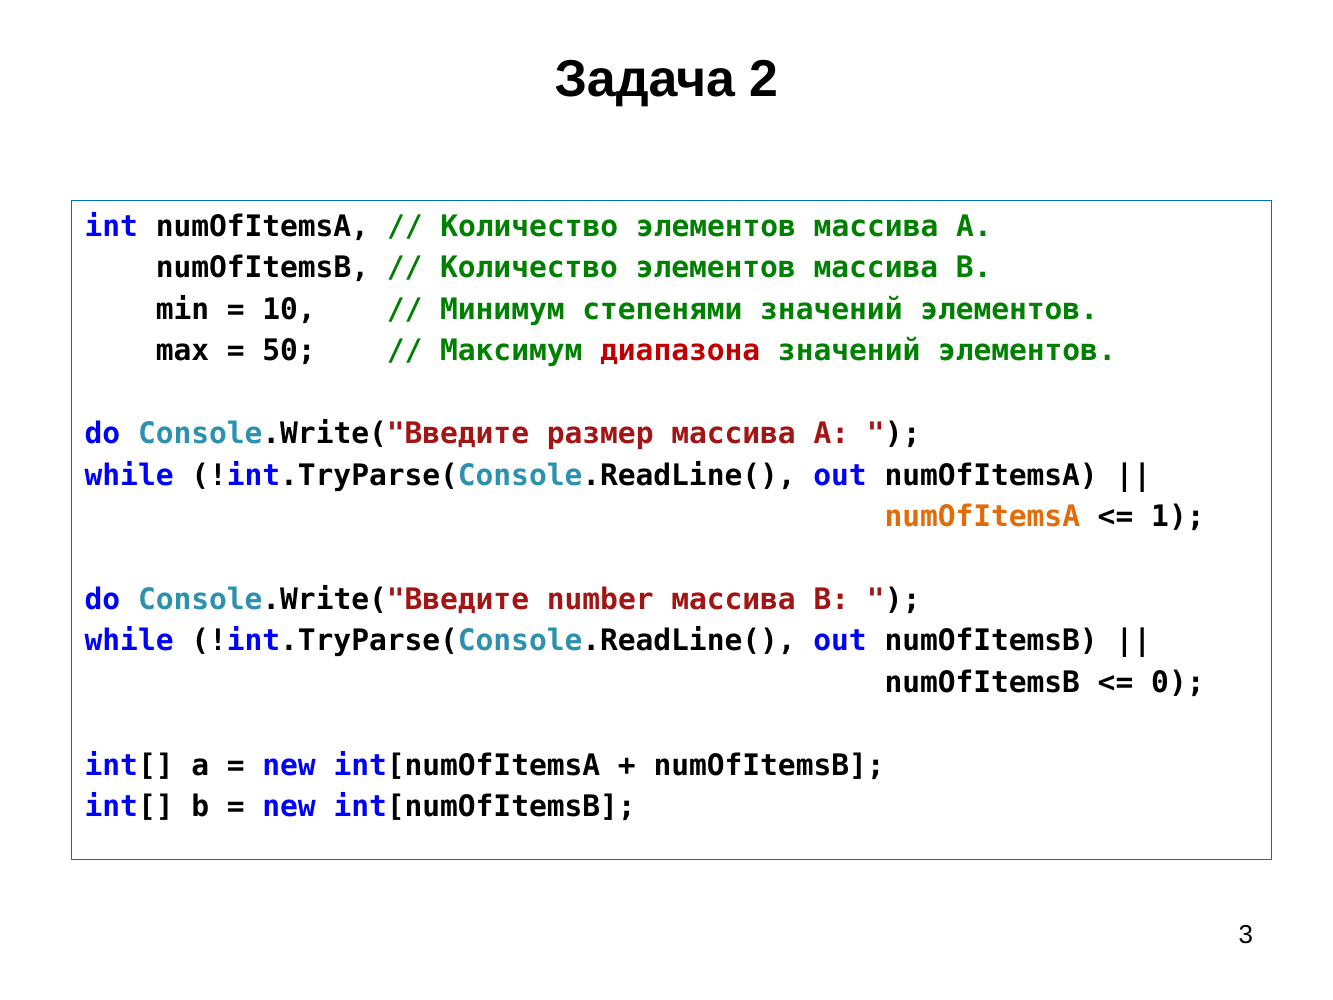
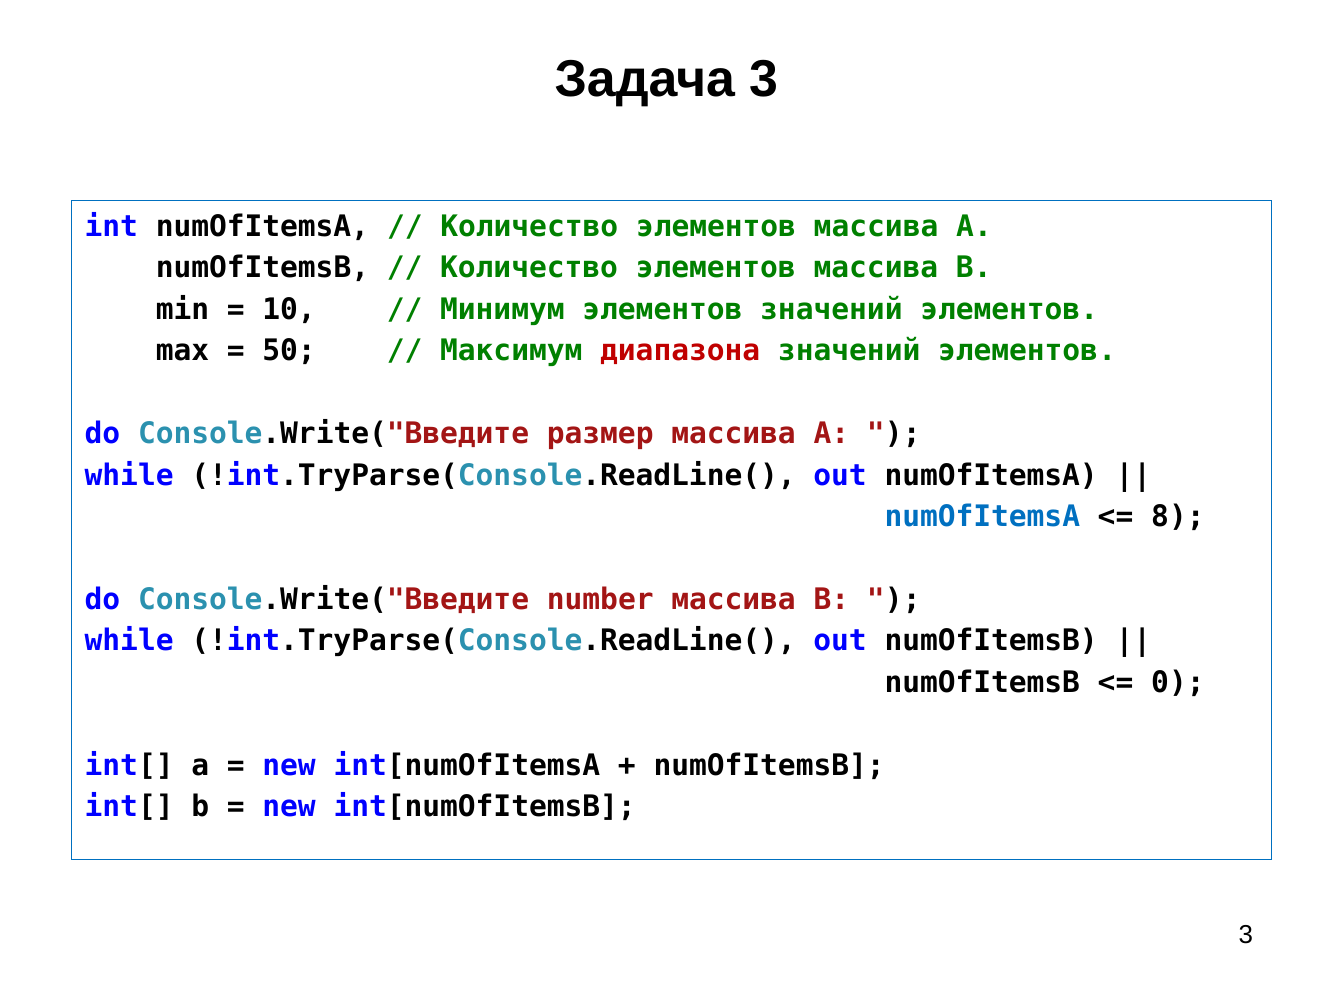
Задача 2: 2 -> 3
Минимум степенями: степенями -> элементов
numOfItemsA at (982, 517) colour: orange -> blue
1: 1 -> 8
